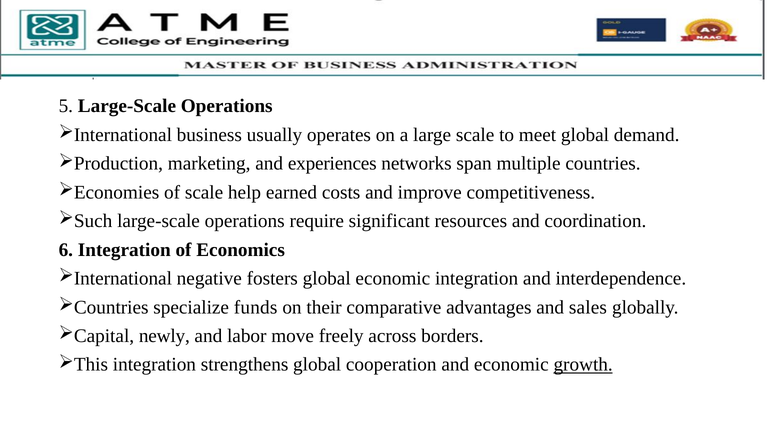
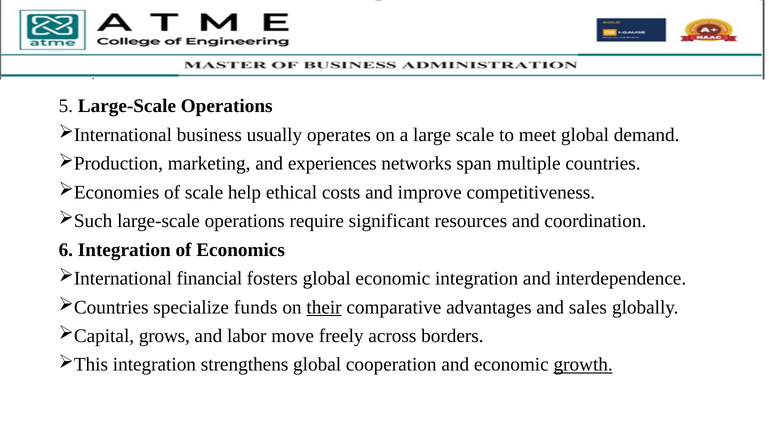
earned: earned -> ethical
negative: negative -> financial
their underline: none -> present
newly: newly -> grows
